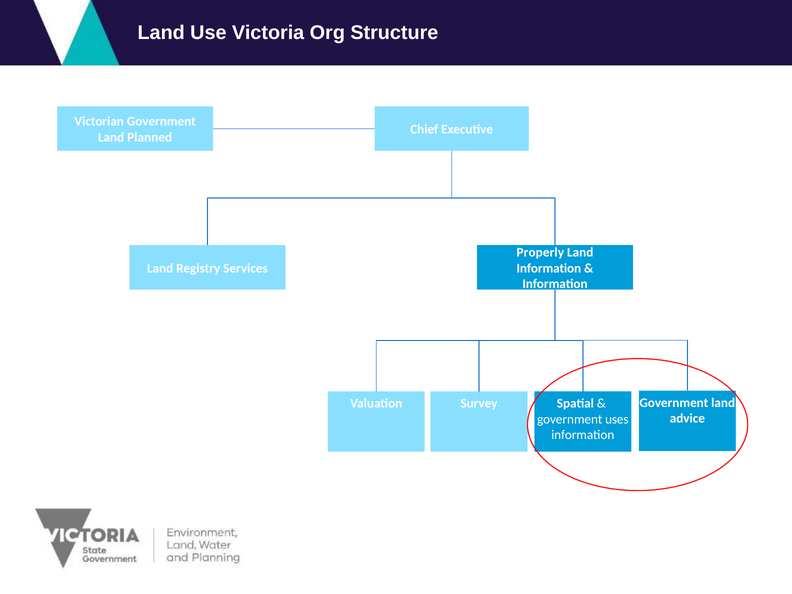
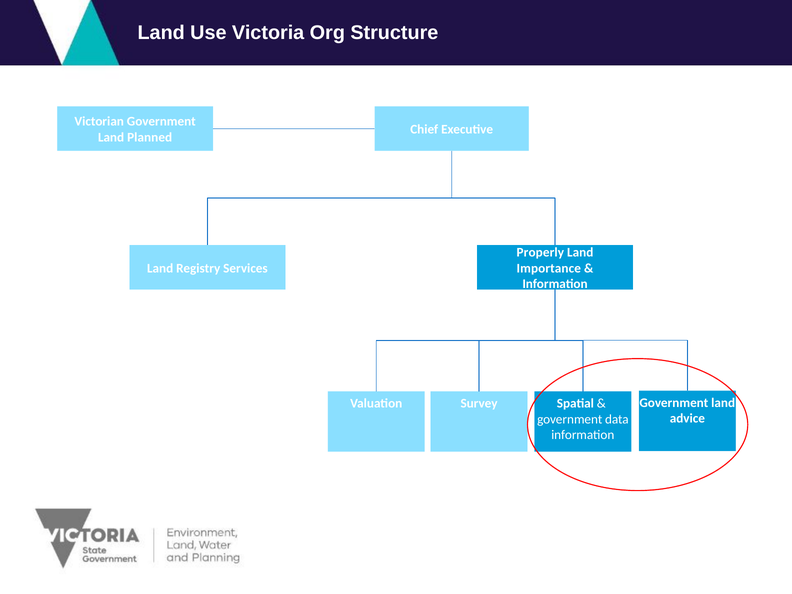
Information at (549, 268): Information -> Importance
uses: uses -> data
